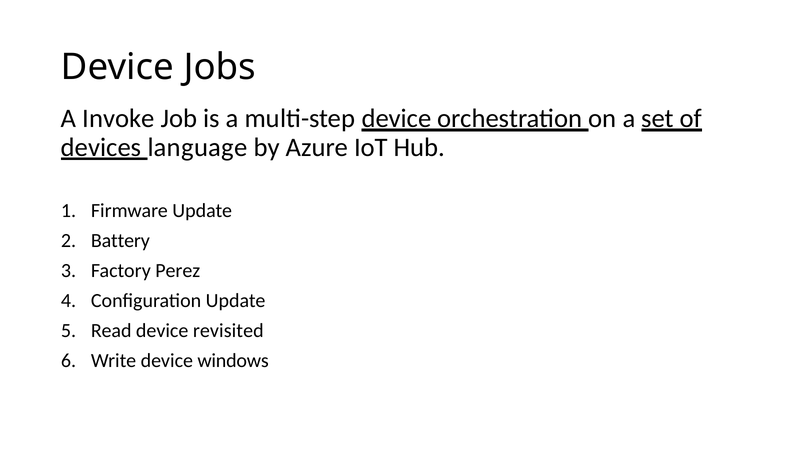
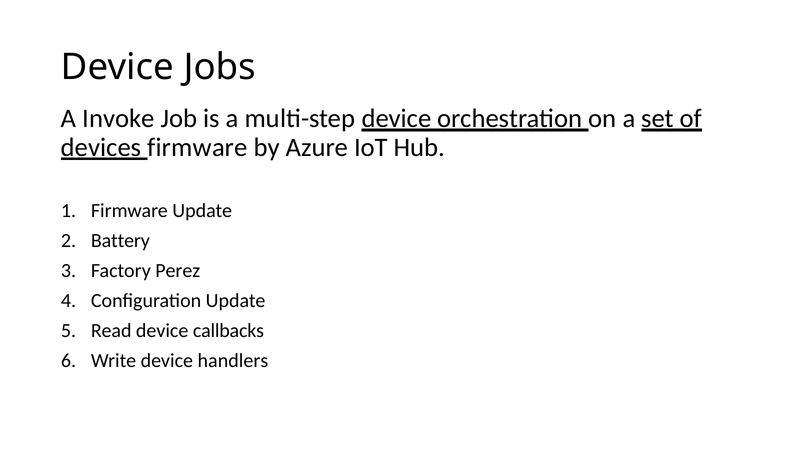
language at (197, 147): language -> firmware
revisited: revisited -> callbacks
windows: windows -> handlers
